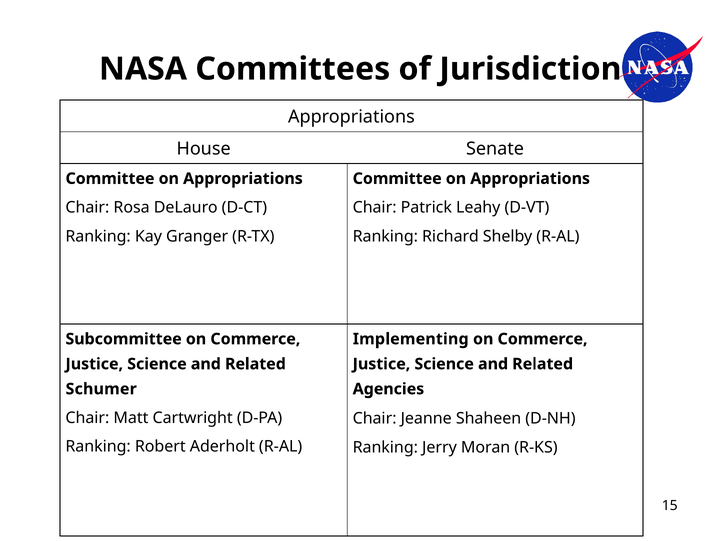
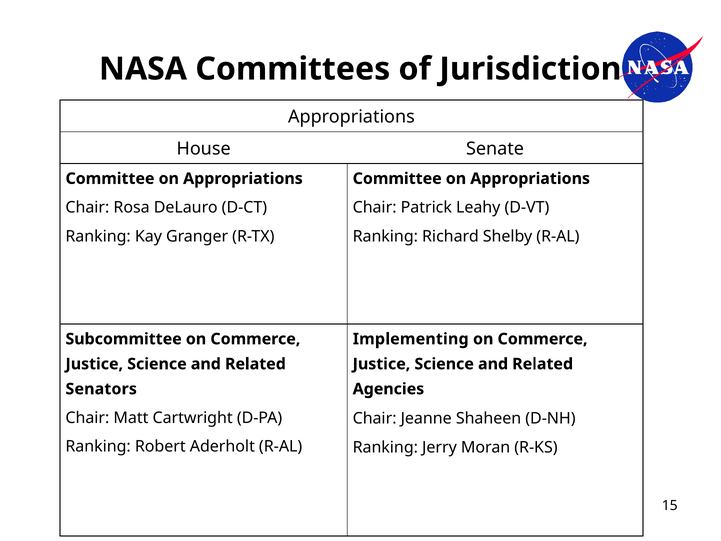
Schumer: Schumer -> Senators
